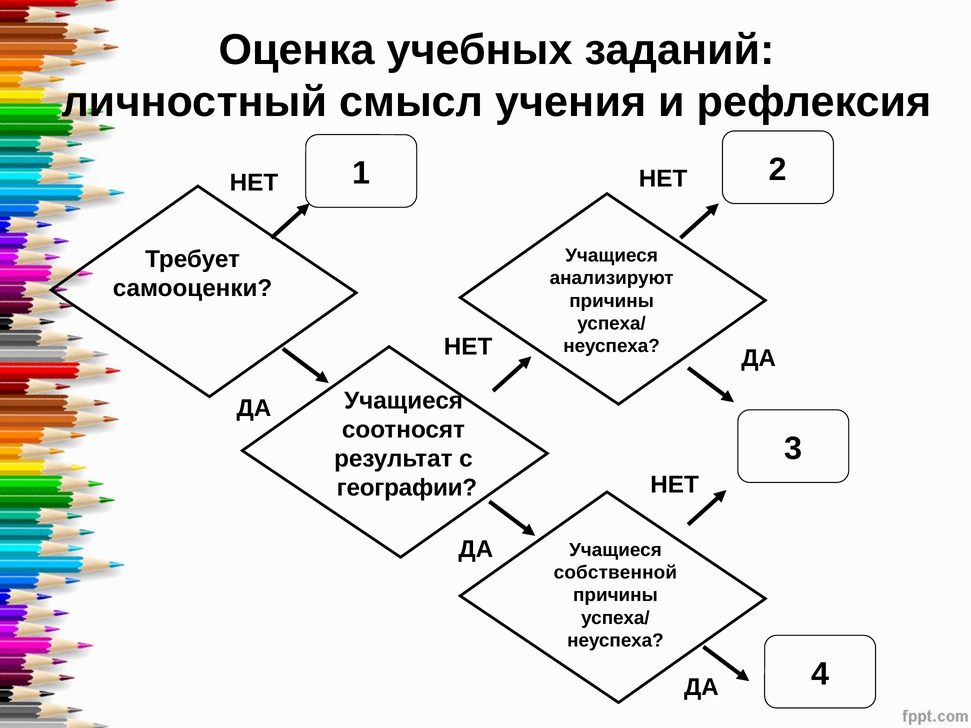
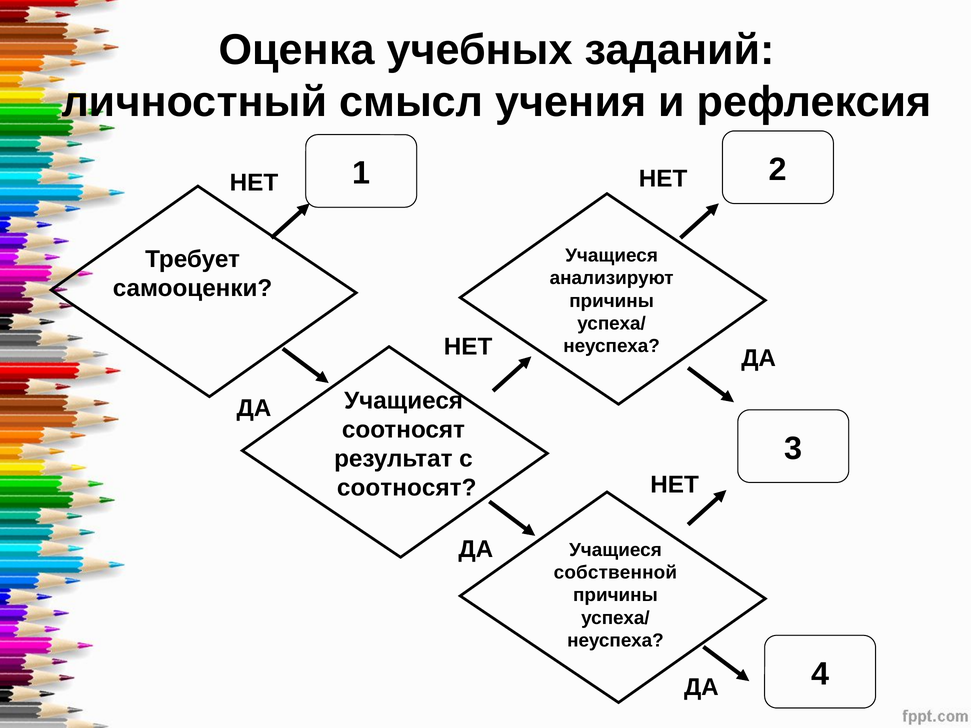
географии at (407, 488): географии -> соотносят
